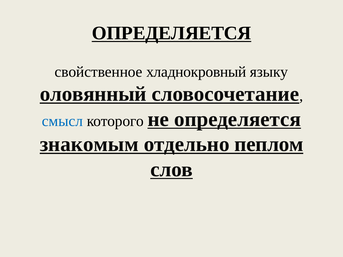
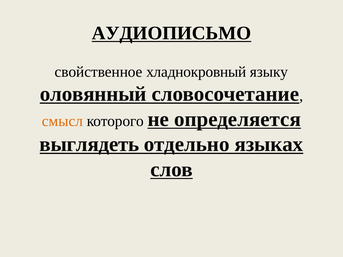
ОПРЕДЕЛЯЕТСЯ at (172, 33): ОПРЕДЕЛЯЕТСЯ -> АУДИОПИСЬМО
смысл colour: blue -> orange
знакомым: знакомым -> выглядеть
пеплом: пеплом -> языках
